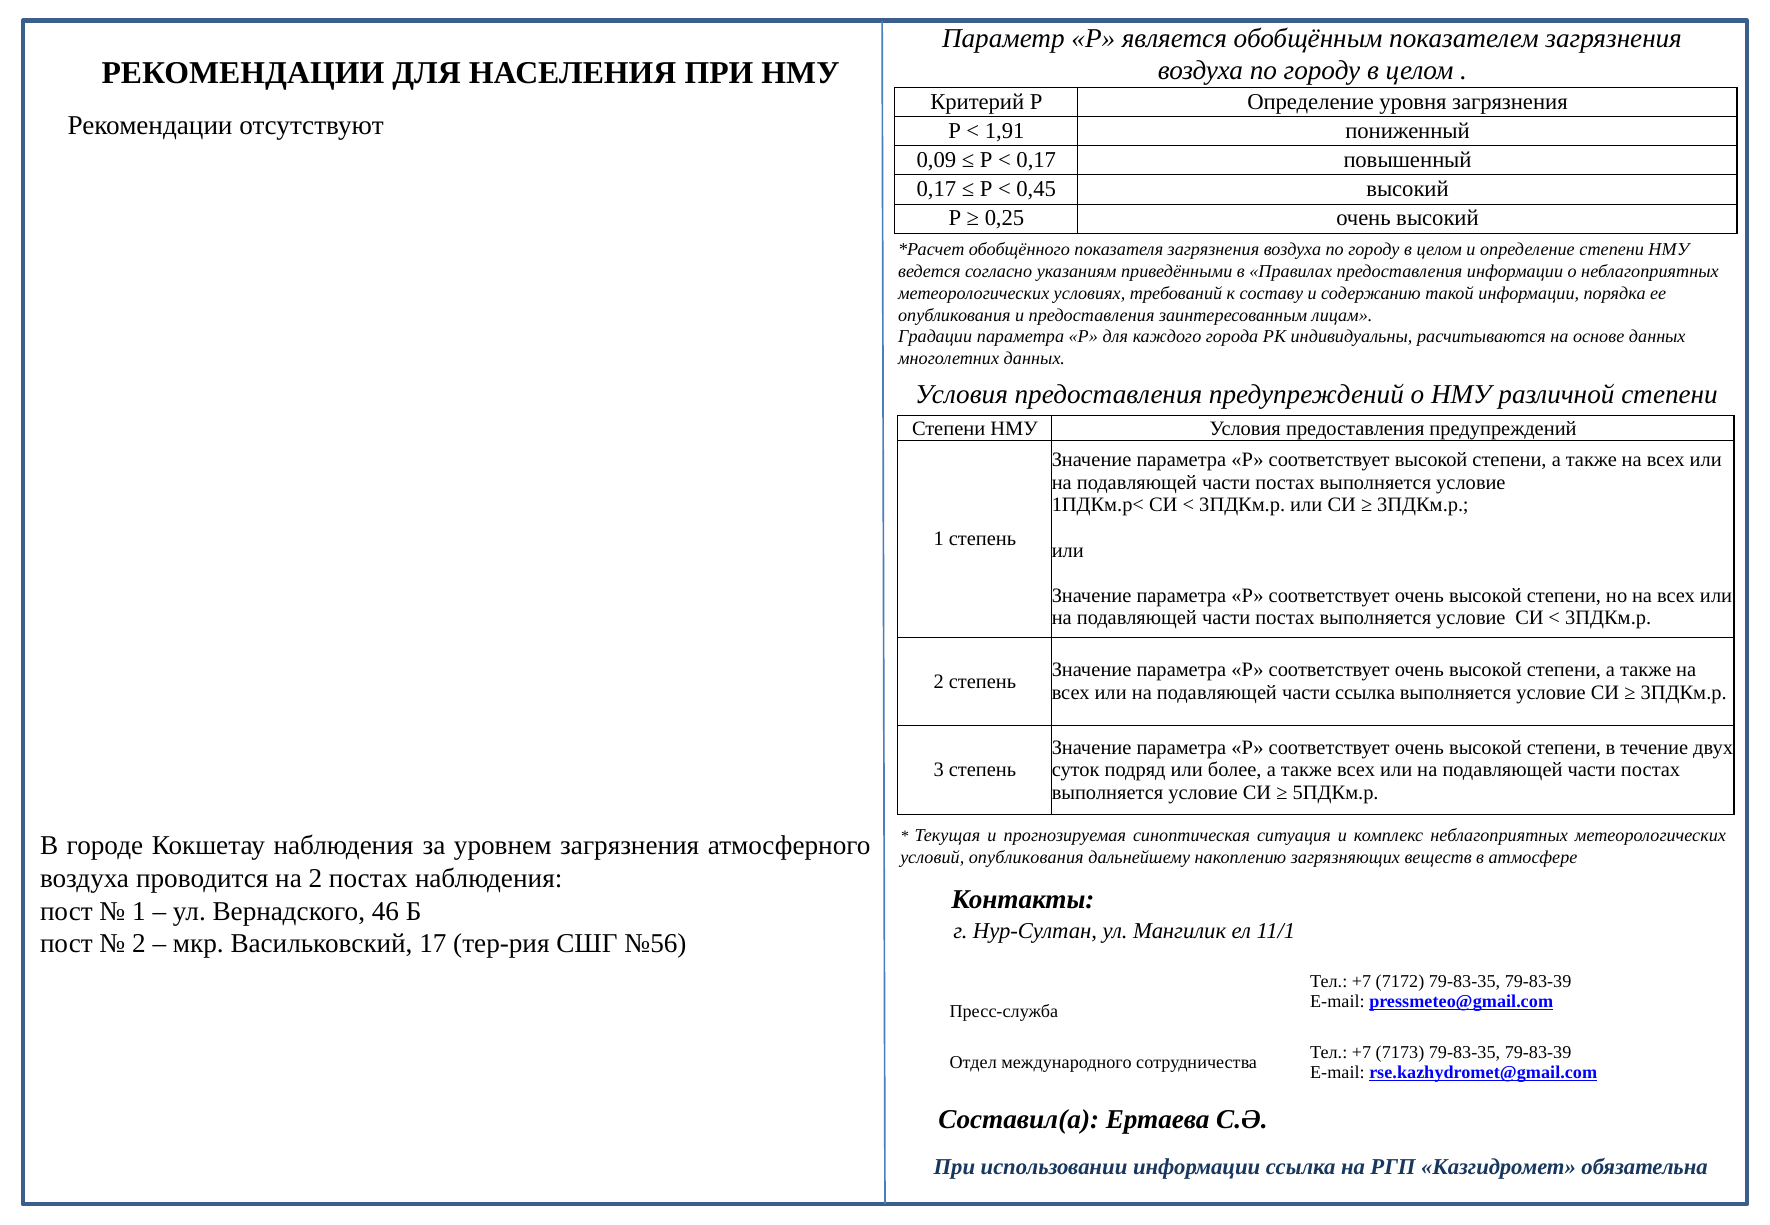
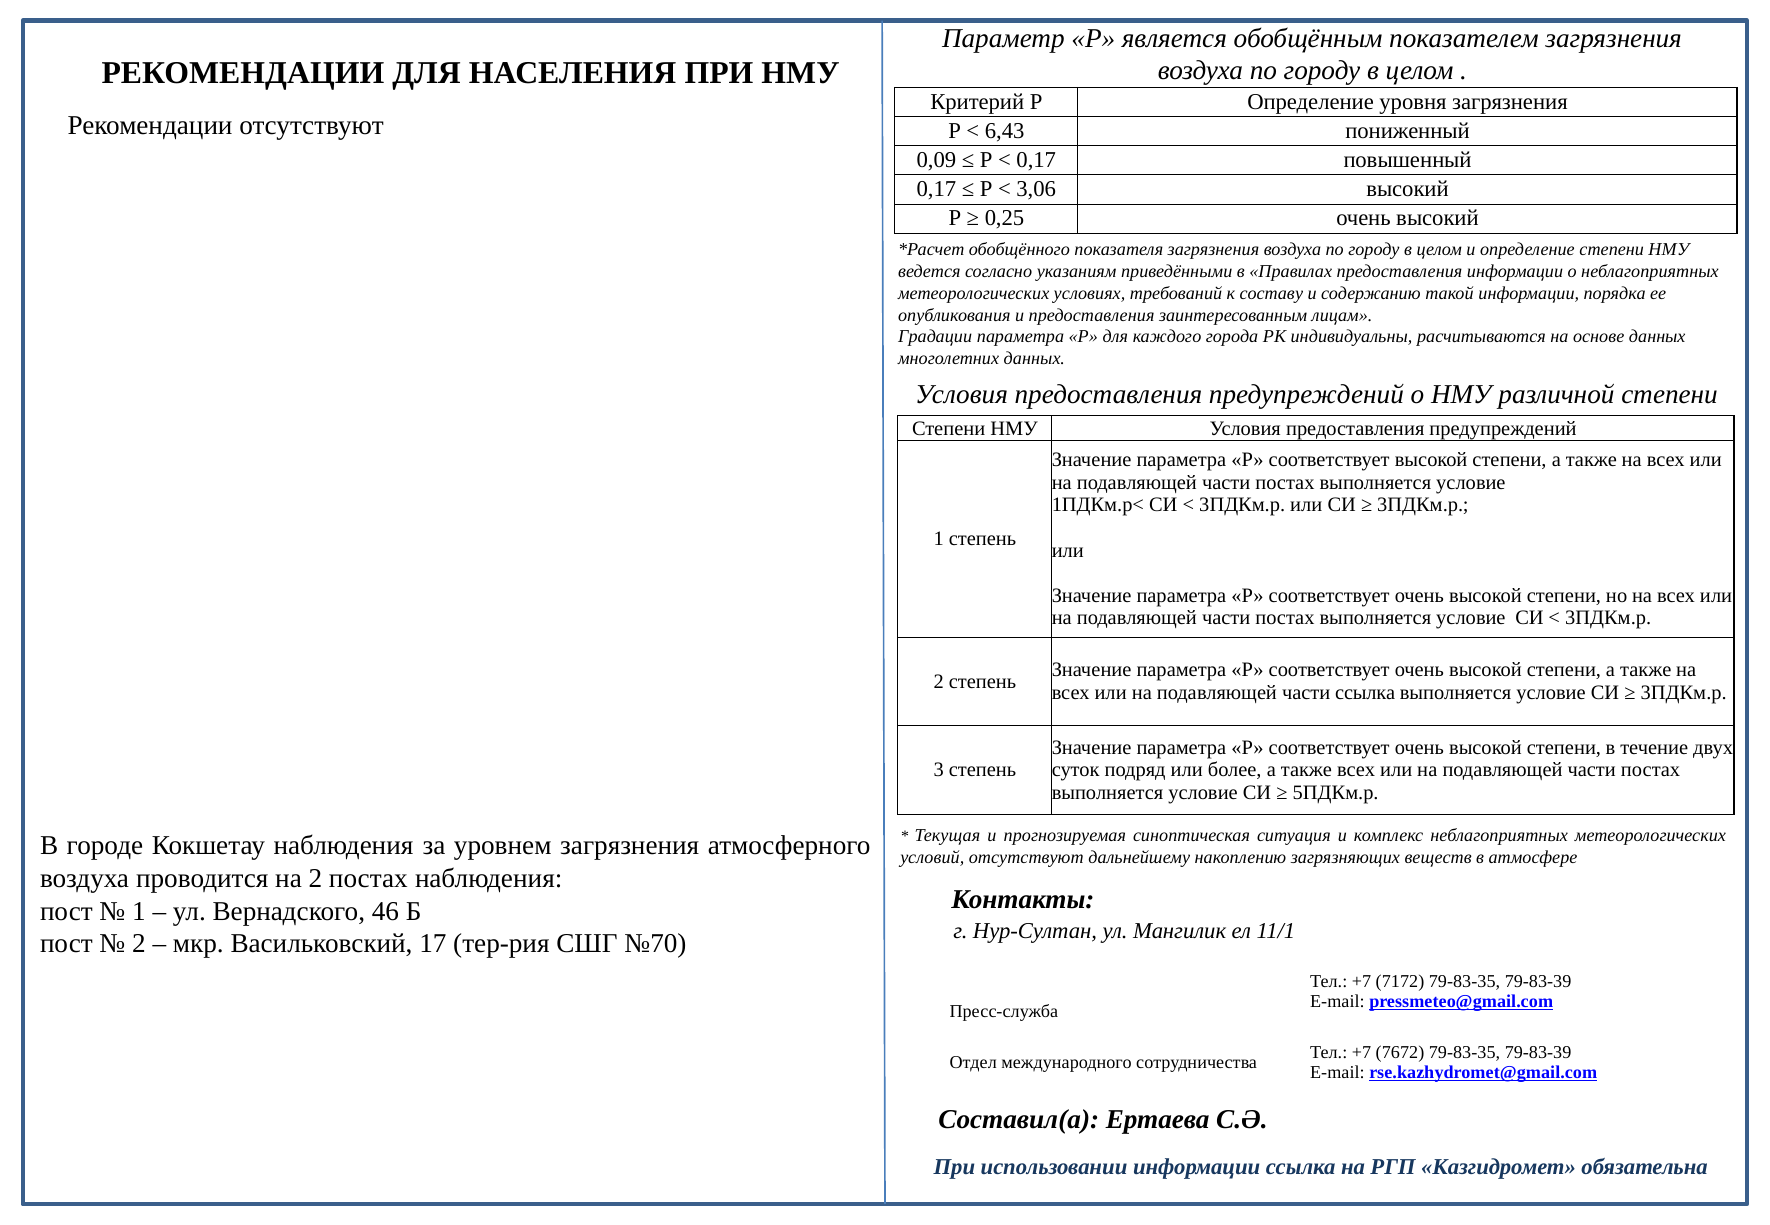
1,91: 1,91 -> 6,43
0,45: 0,45 -> 3,06
условий опубликования: опубликования -> отсутствуют
№56: №56 -> №70
7173: 7173 -> 7672
